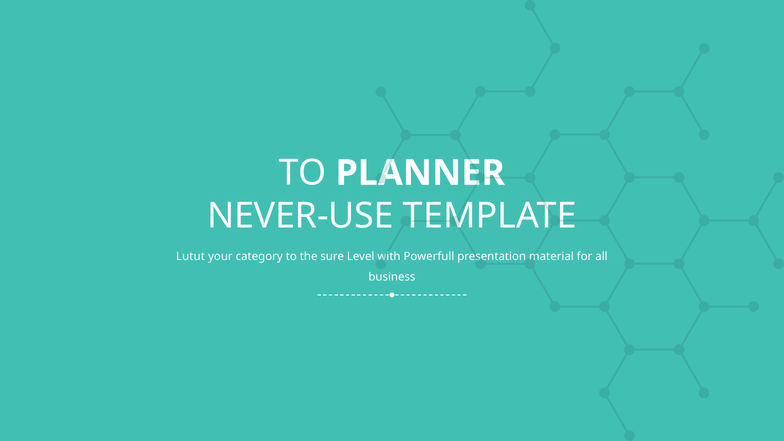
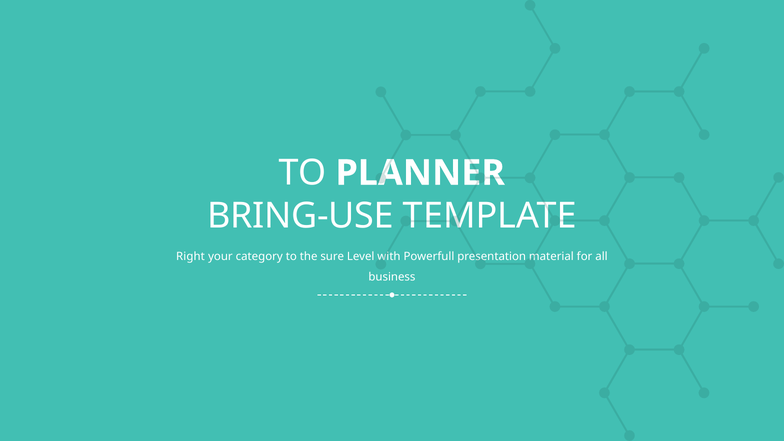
NEVER-USE: NEVER-USE -> BRING-USE
Lutut: Lutut -> Right
